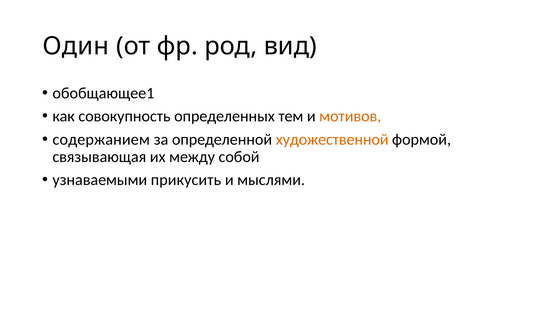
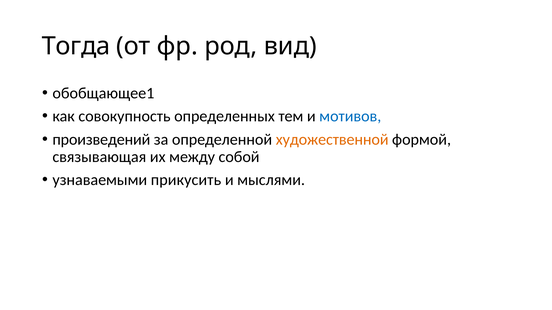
Один: Один -> Тогда
мотивов colour: orange -> blue
содержанием: содержанием -> произведений
